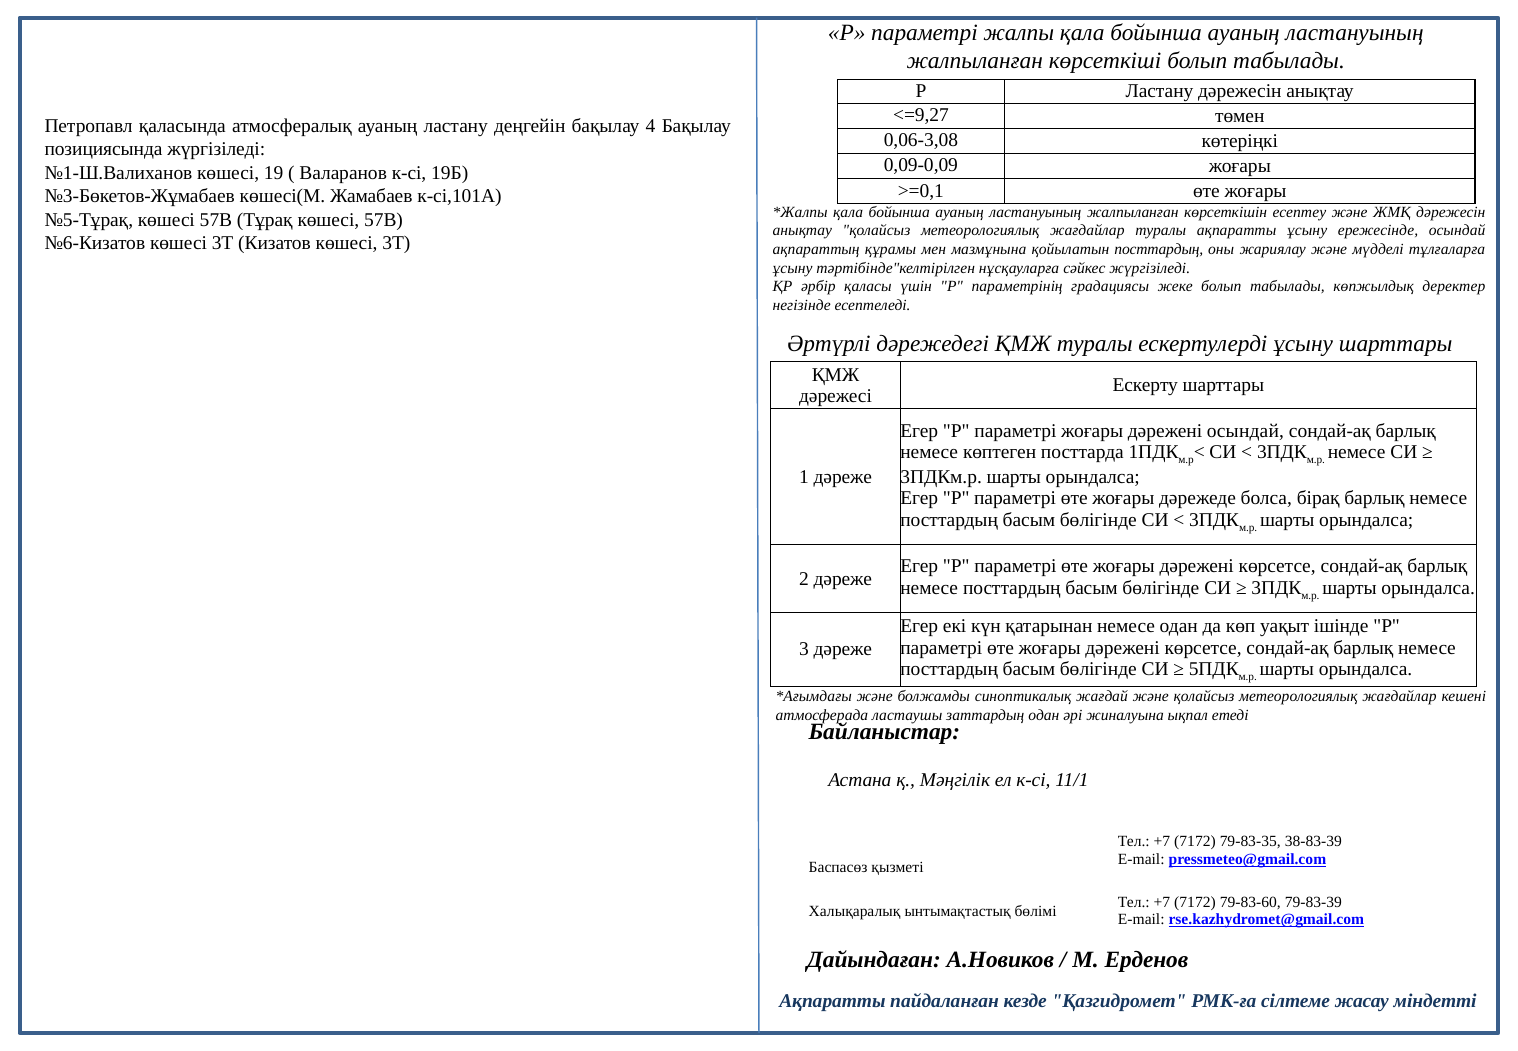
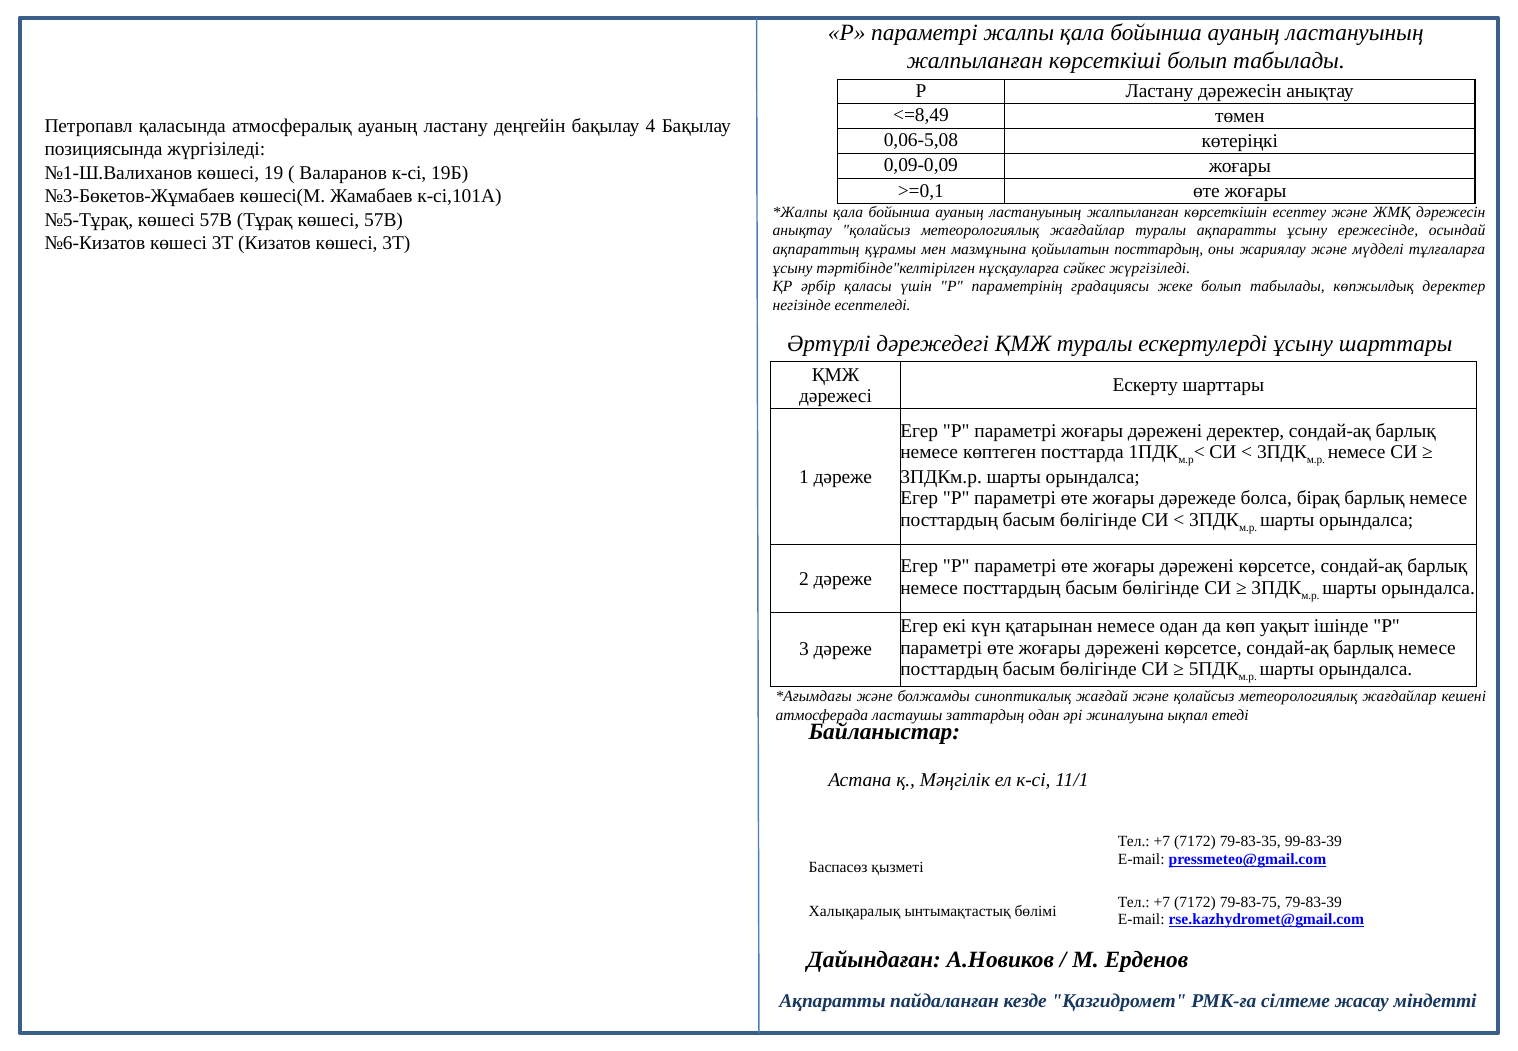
<=9,27: <=9,27 -> <=8,49
0,06-3,08: 0,06-3,08 -> 0,06-5,08
дәрежені осындай: осындай -> деректер
38-83-39: 38-83-39 -> 99-83-39
79-83-60: 79-83-60 -> 79-83-75
